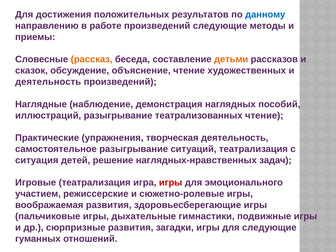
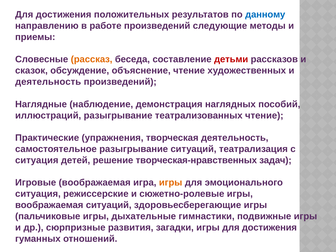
детьми colour: orange -> red
наглядных-нравственных: наглядных-нравственных -> творческая-нравственных
Игровые театрализация: театрализация -> воображаемая
игры at (171, 183) colour: red -> orange
участием at (38, 194): участием -> ситуация
воображаемая развития: развития -> ситуаций
игры для следующие: следующие -> достижения
